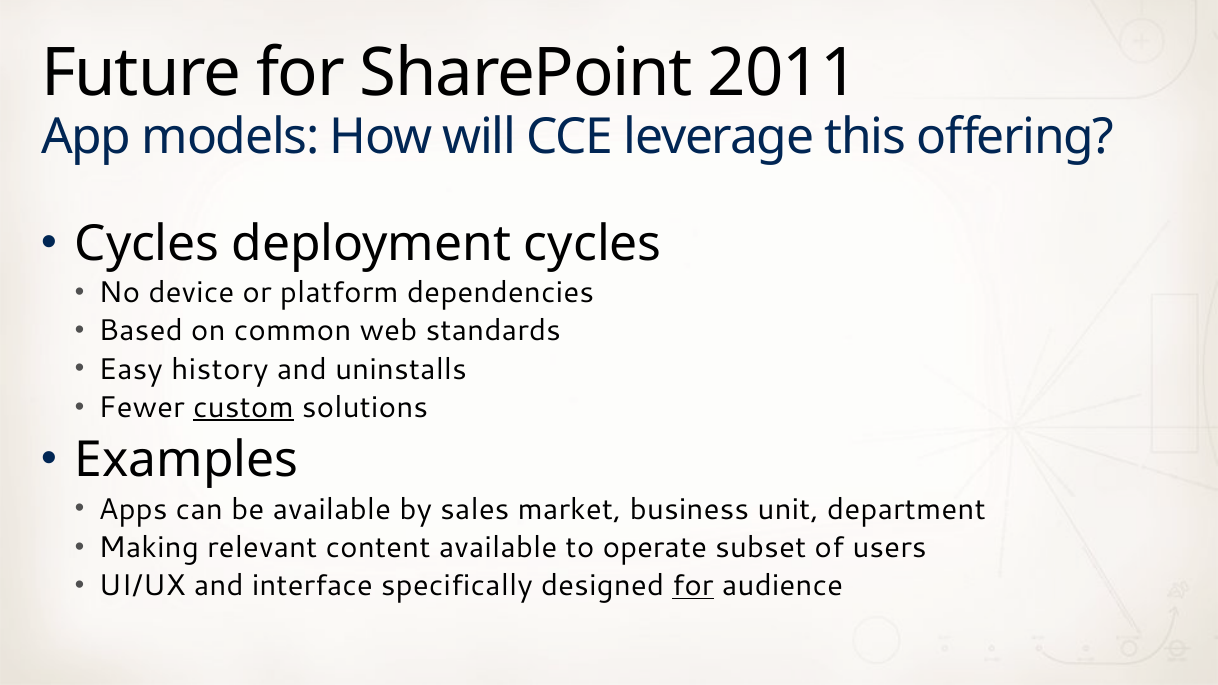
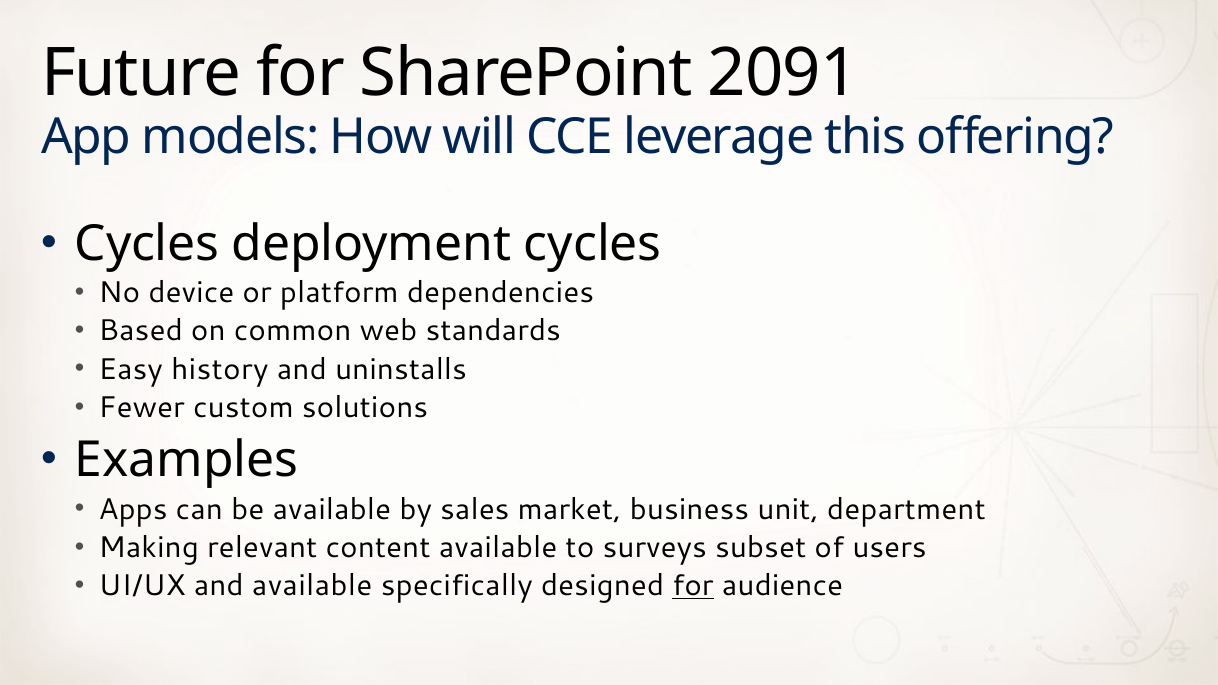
2011: 2011 -> 2091
custom underline: present -> none
operate: operate -> surveys
and interface: interface -> available
